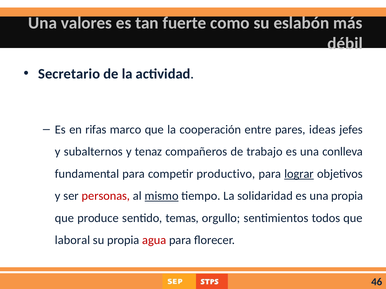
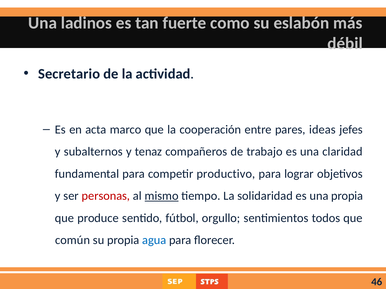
valores: valores -> ladinos
rifas: rifas -> acta
conlleva: conlleva -> claridad
lograr underline: present -> none
temas: temas -> fútbol
laboral: laboral -> común
agua colour: red -> blue
